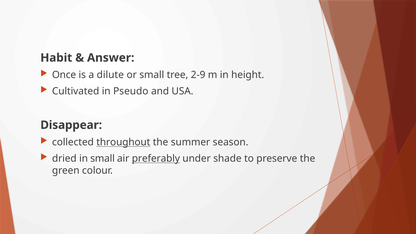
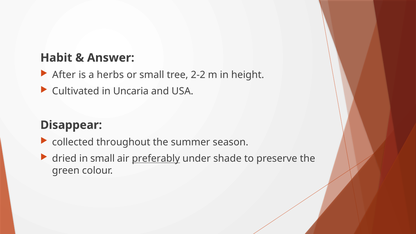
Once: Once -> After
dilute: dilute -> herbs
2-9: 2-9 -> 2-2
Pseudo: Pseudo -> Uncaria
throughout underline: present -> none
